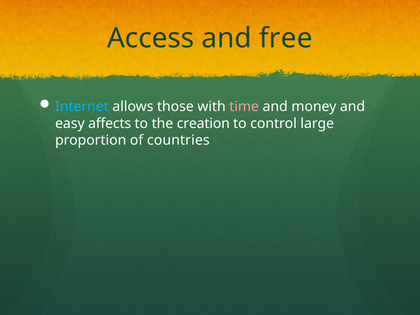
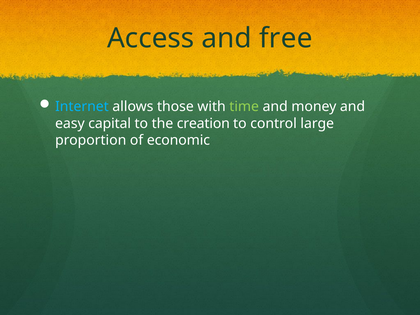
time colour: pink -> light green
affects: affects -> capital
countries: countries -> economic
